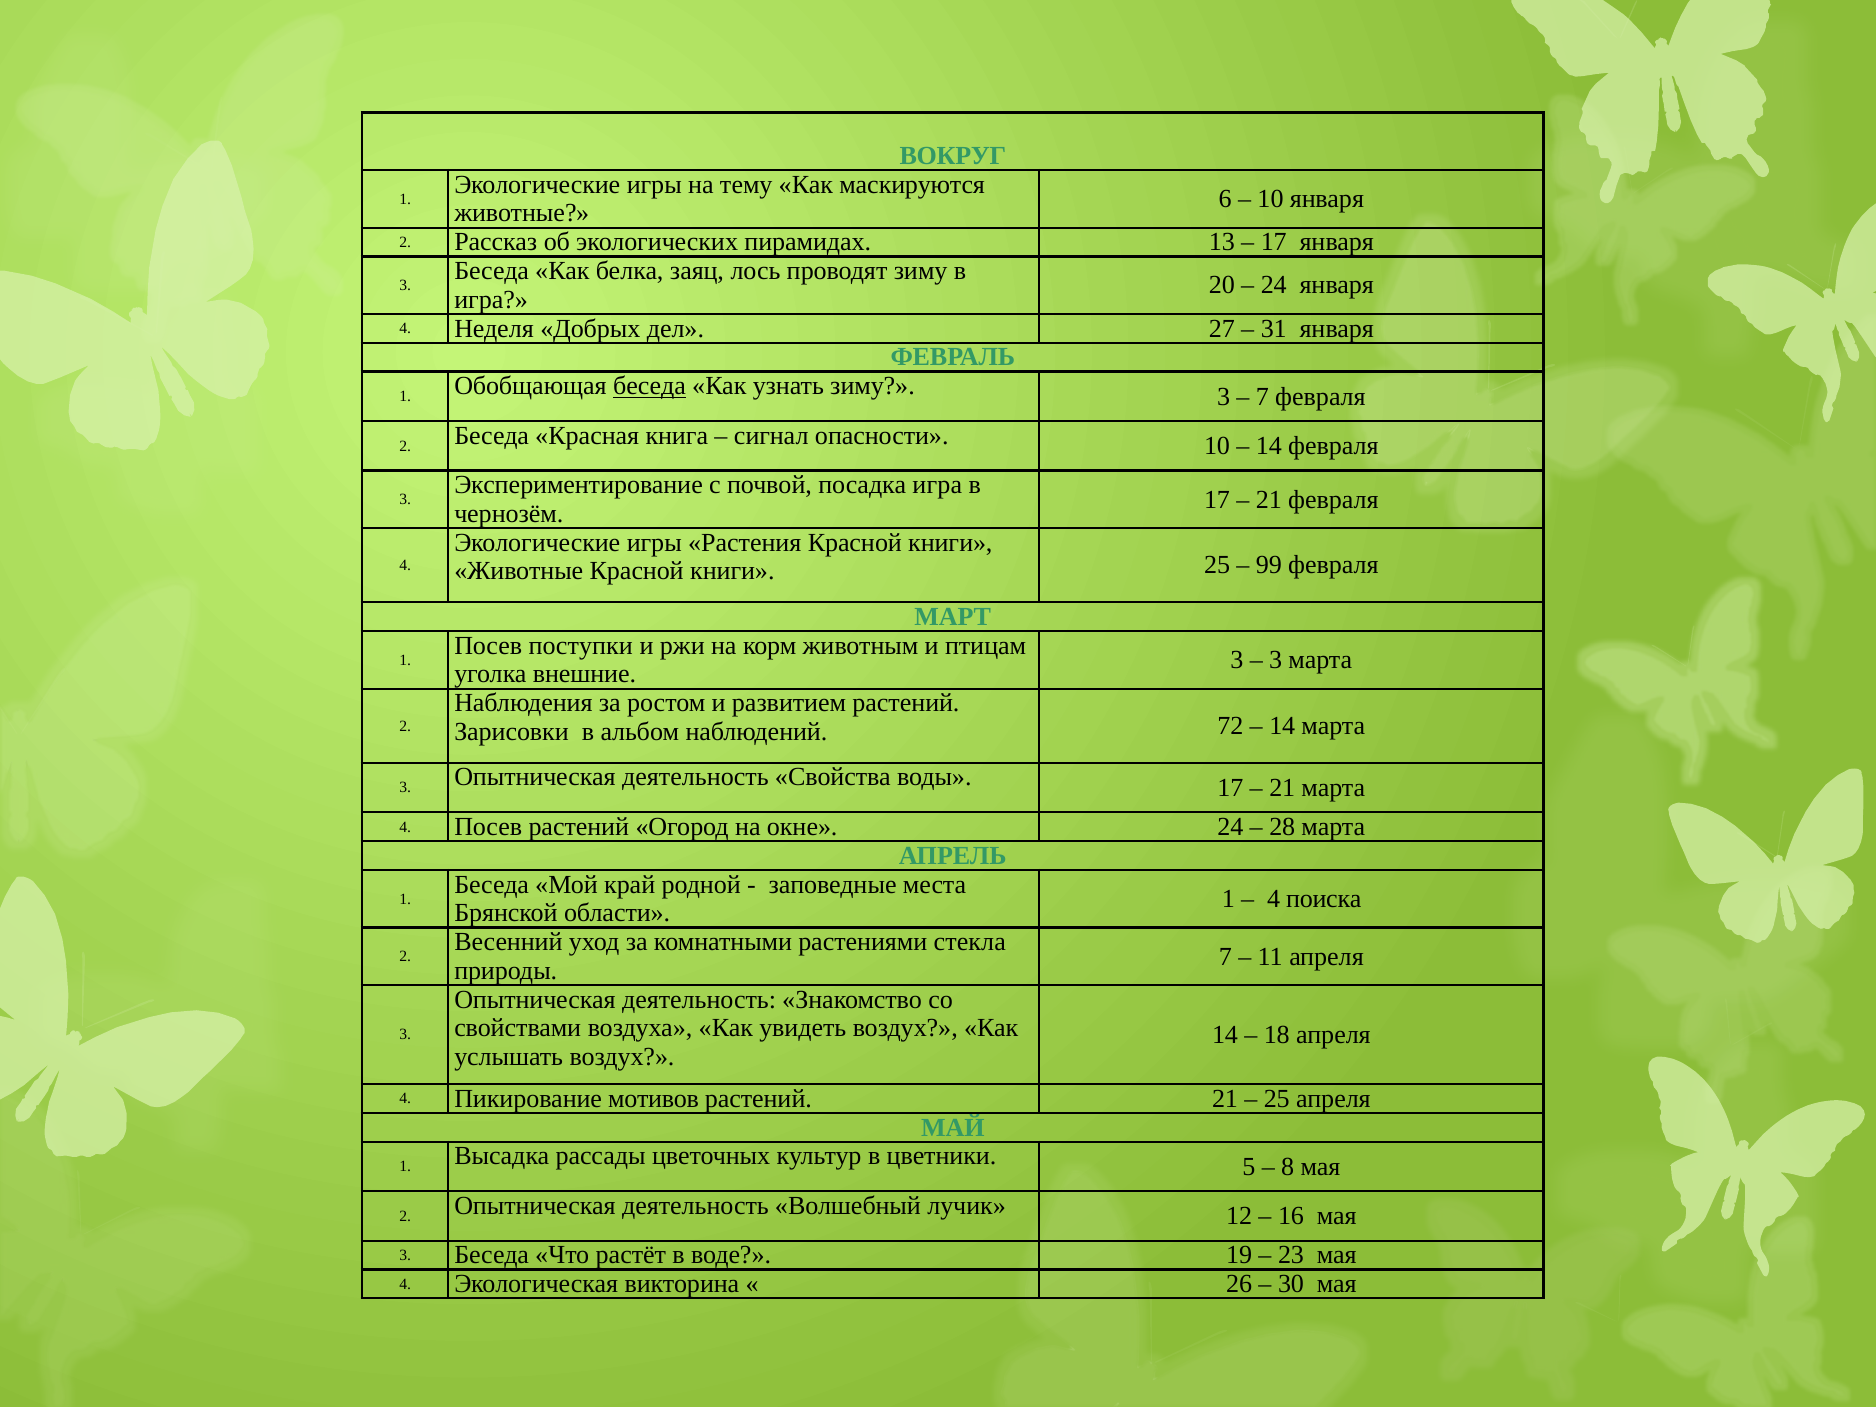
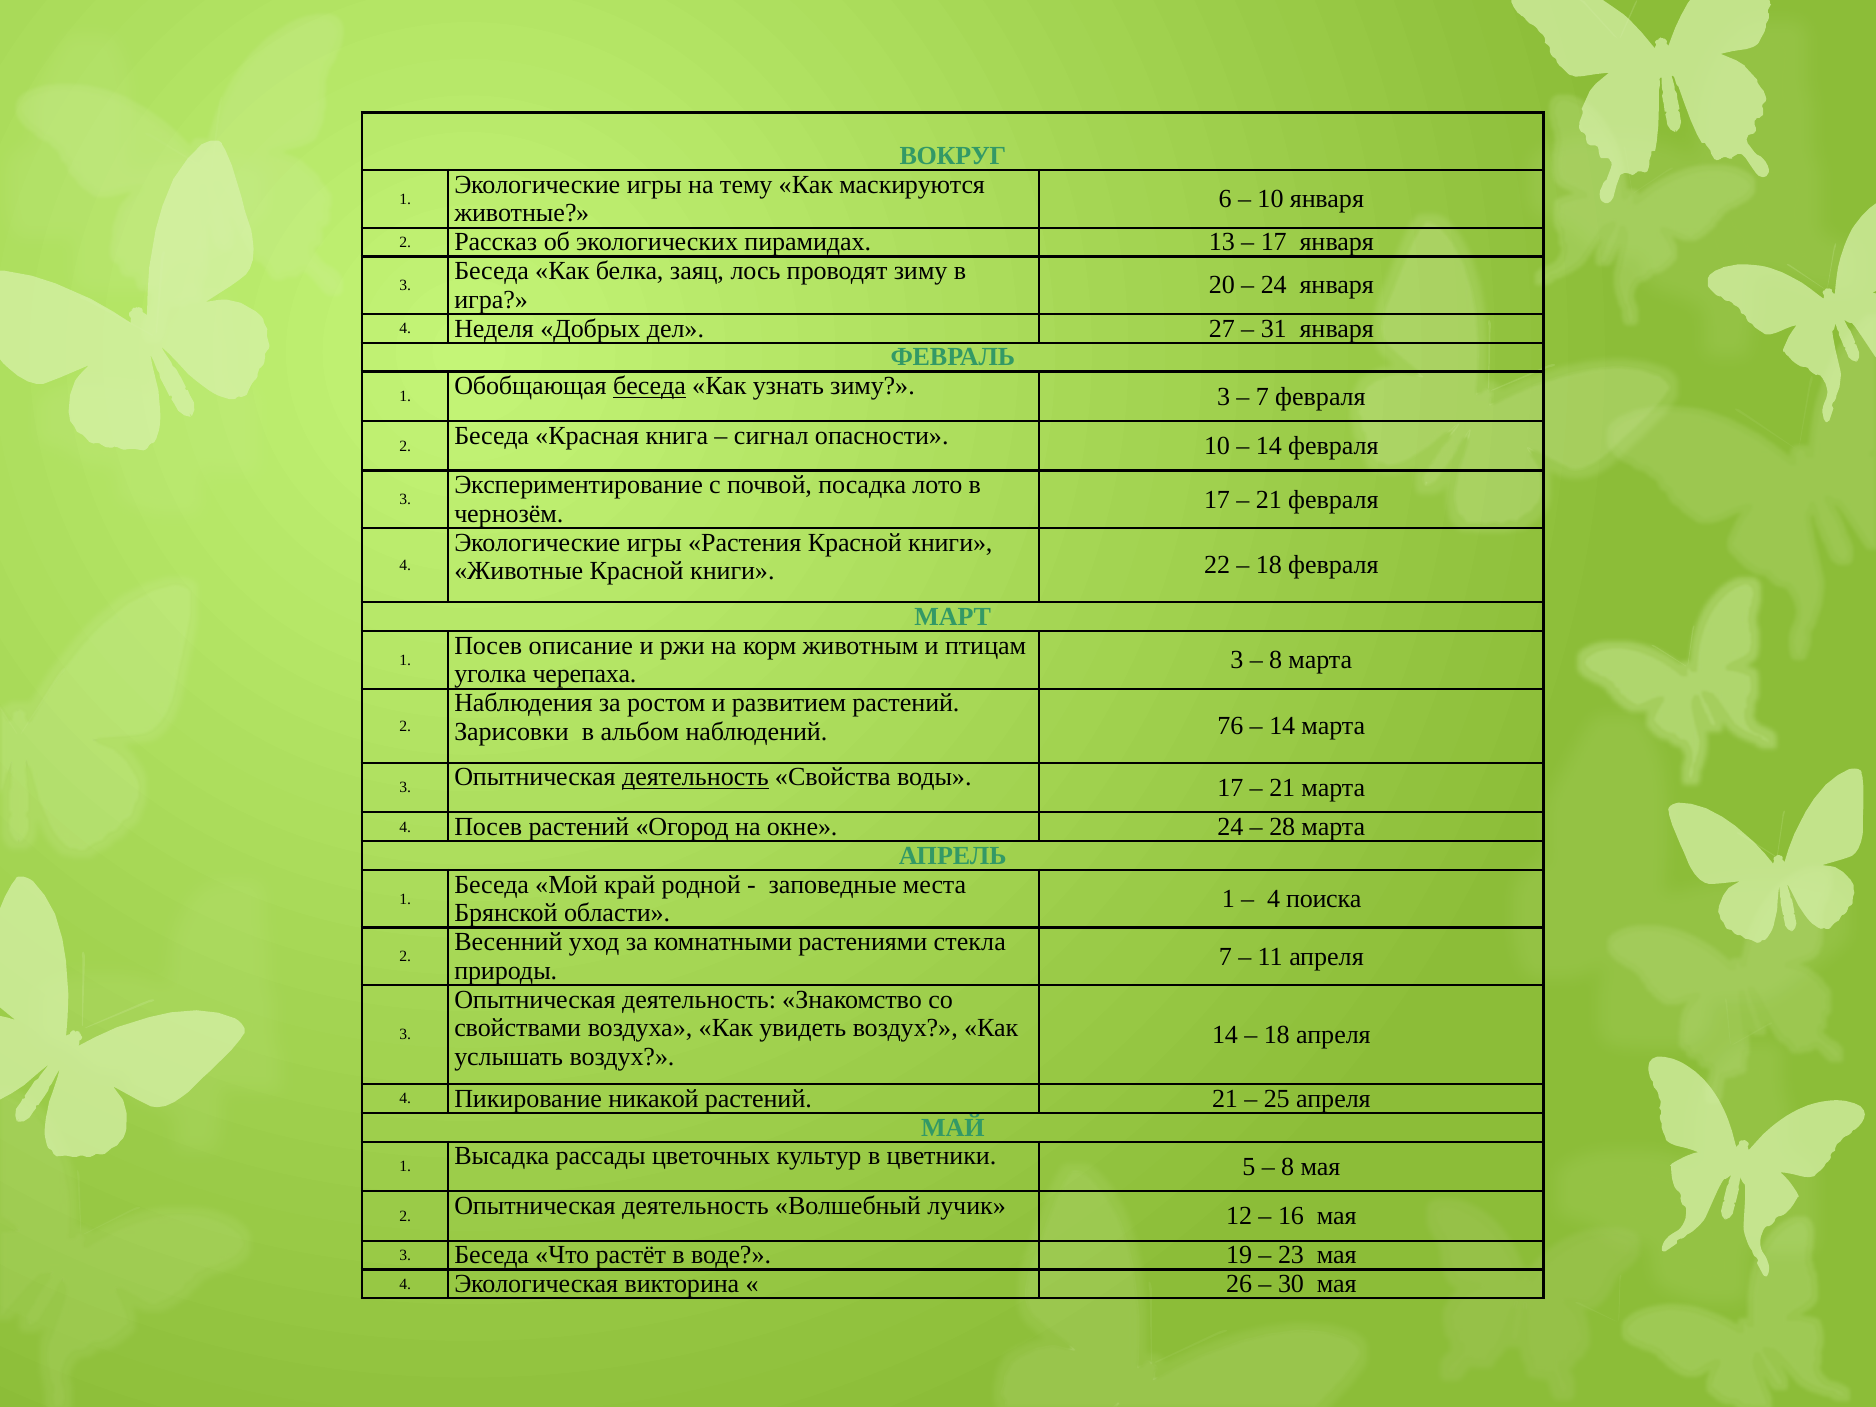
посадка игра: игра -> лото
книги 25: 25 -> 22
99 at (1269, 565): 99 -> 18
поступки: поступки -> описание
3 at (1276, 660): 3 -> 8
внешние: внешние -> черепаха
72: 72 -> 76
деятельность at (695, 777) underline: none -> present
мотивов: мотивов -> никакой
